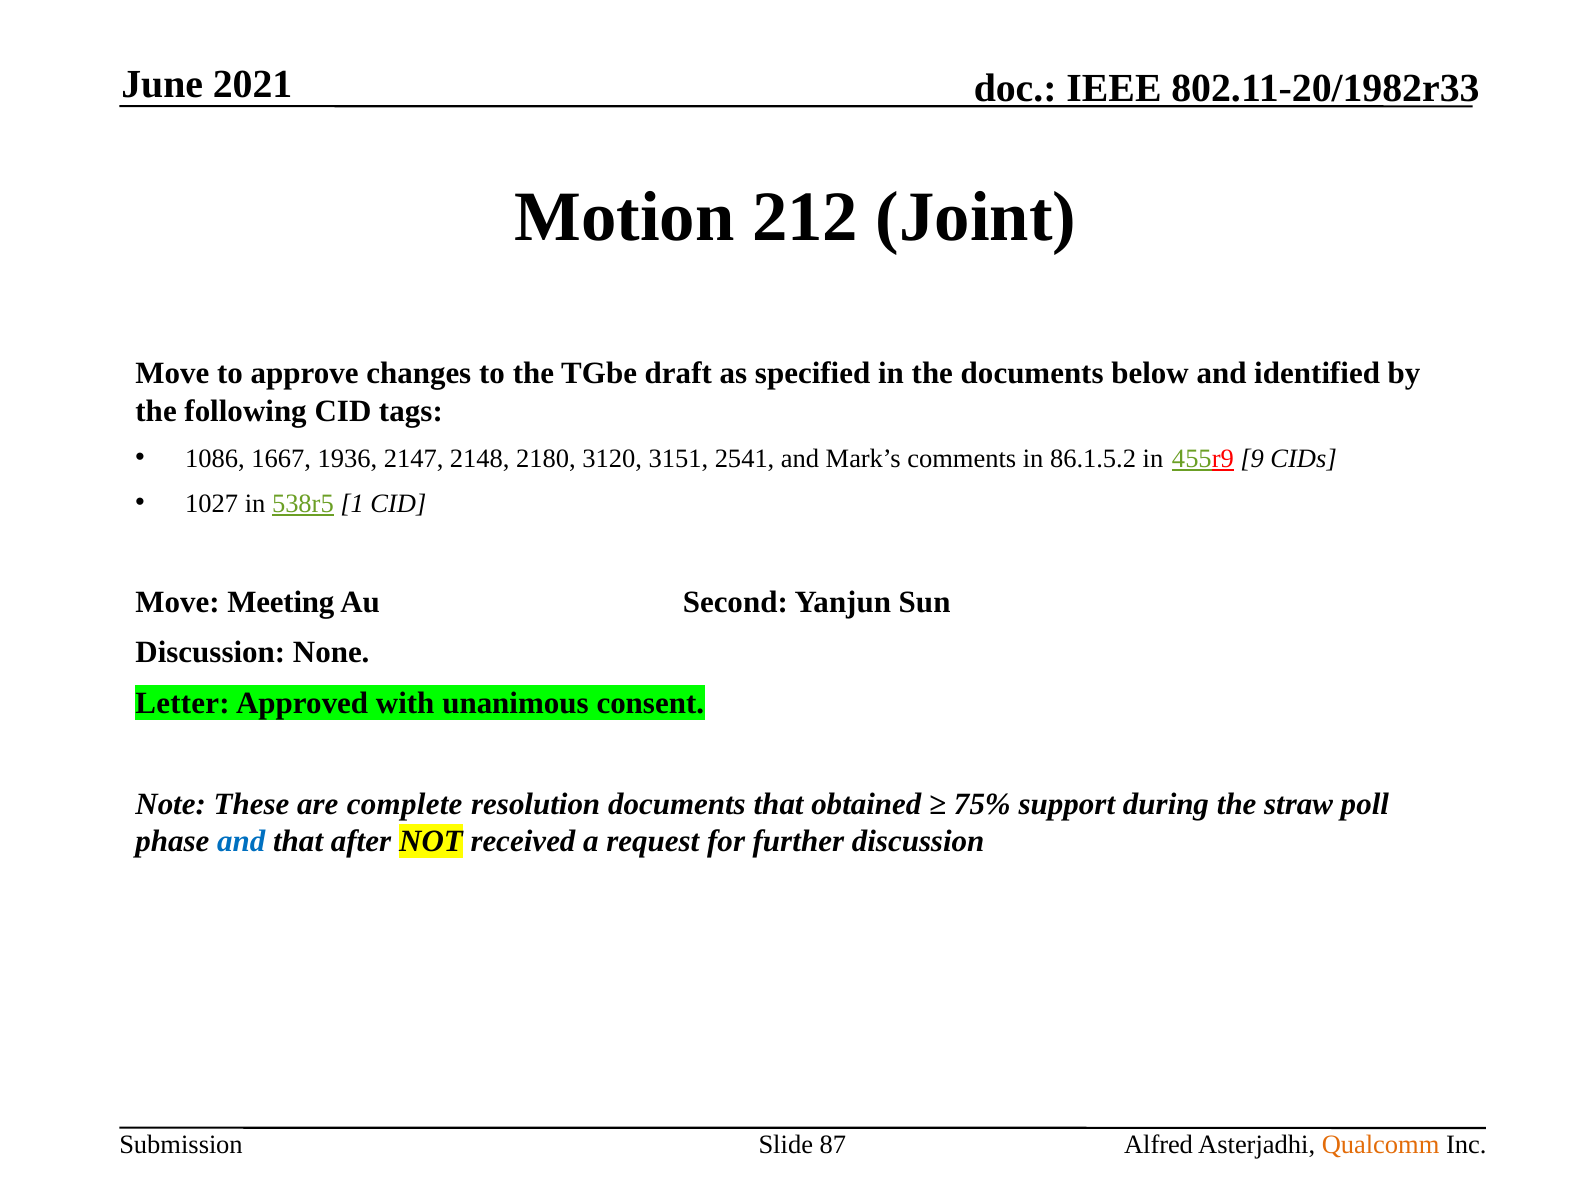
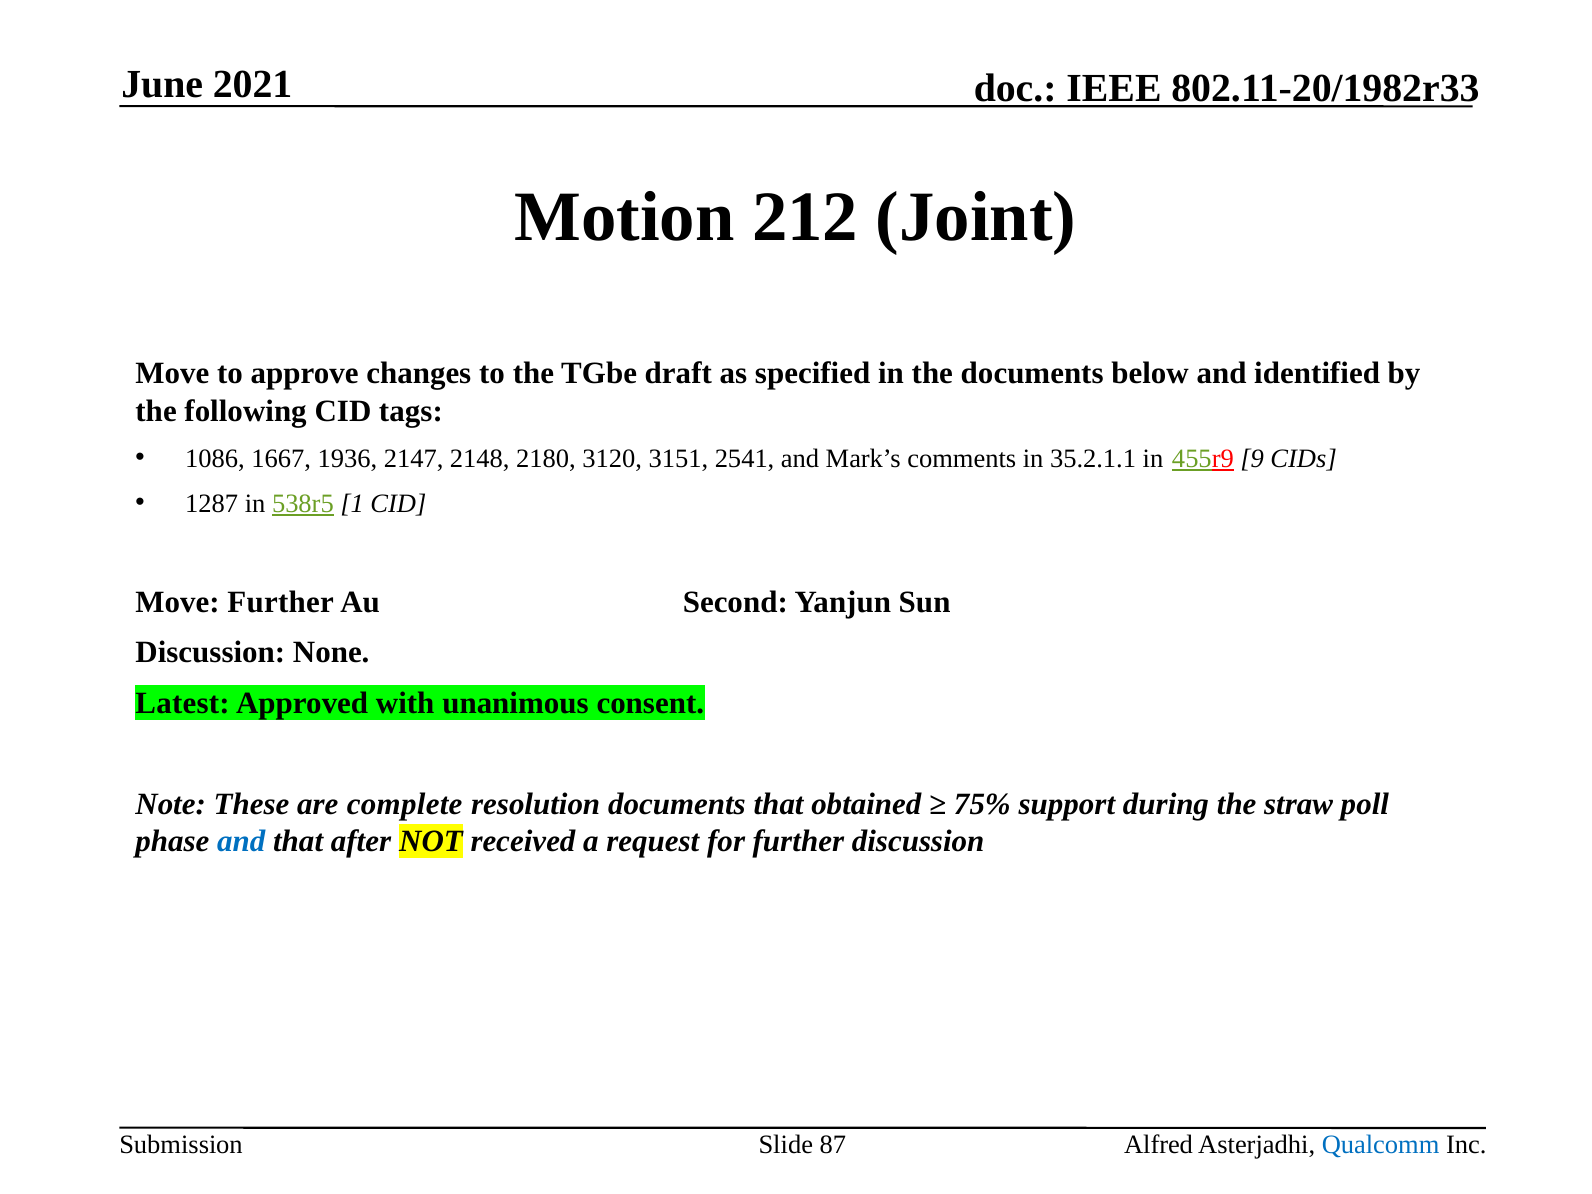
86.1.5.2: 86.1.5.2 -> 35.2.1.1
1027: 1027 -> 1287
Move Meeting: Meeting -> Further
Letter: Letter -> Latest
Qualcomm colour: orange -> blue
